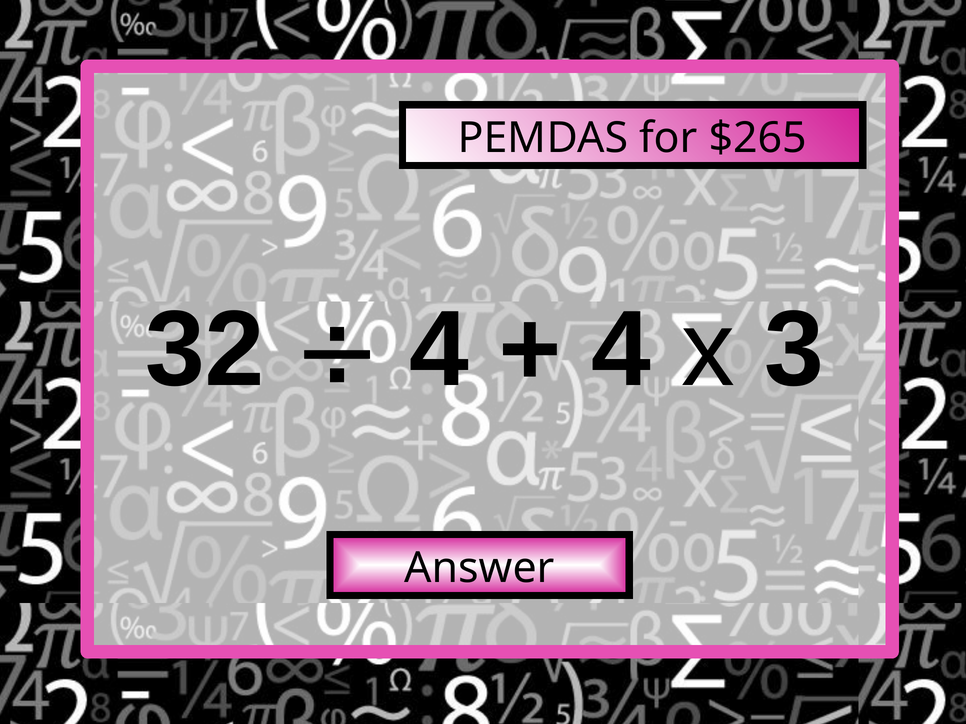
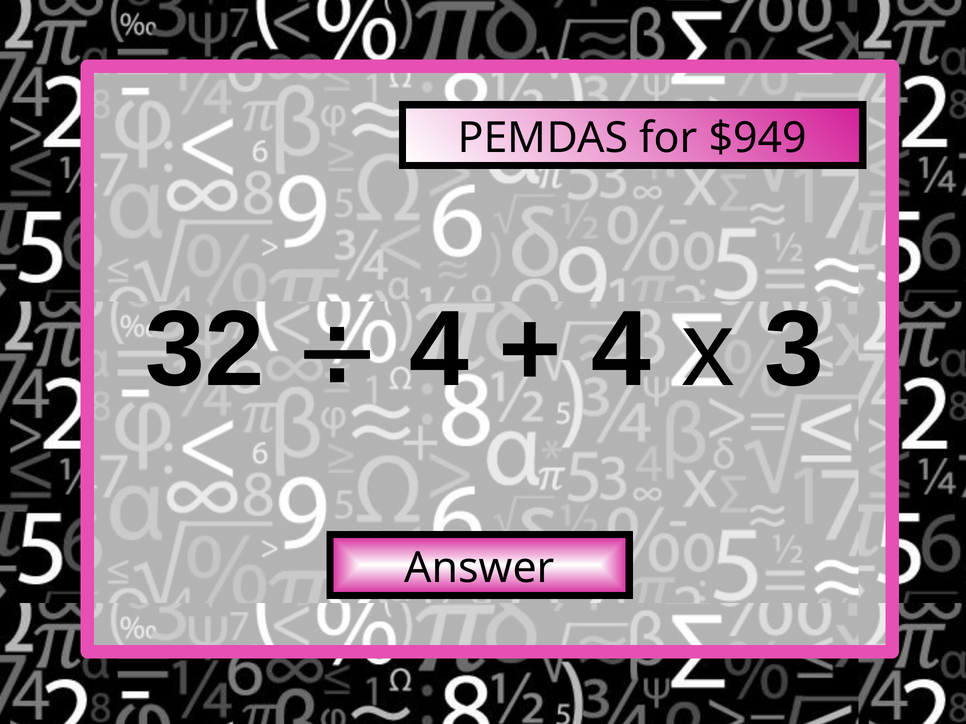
$265: $265 -> $949
